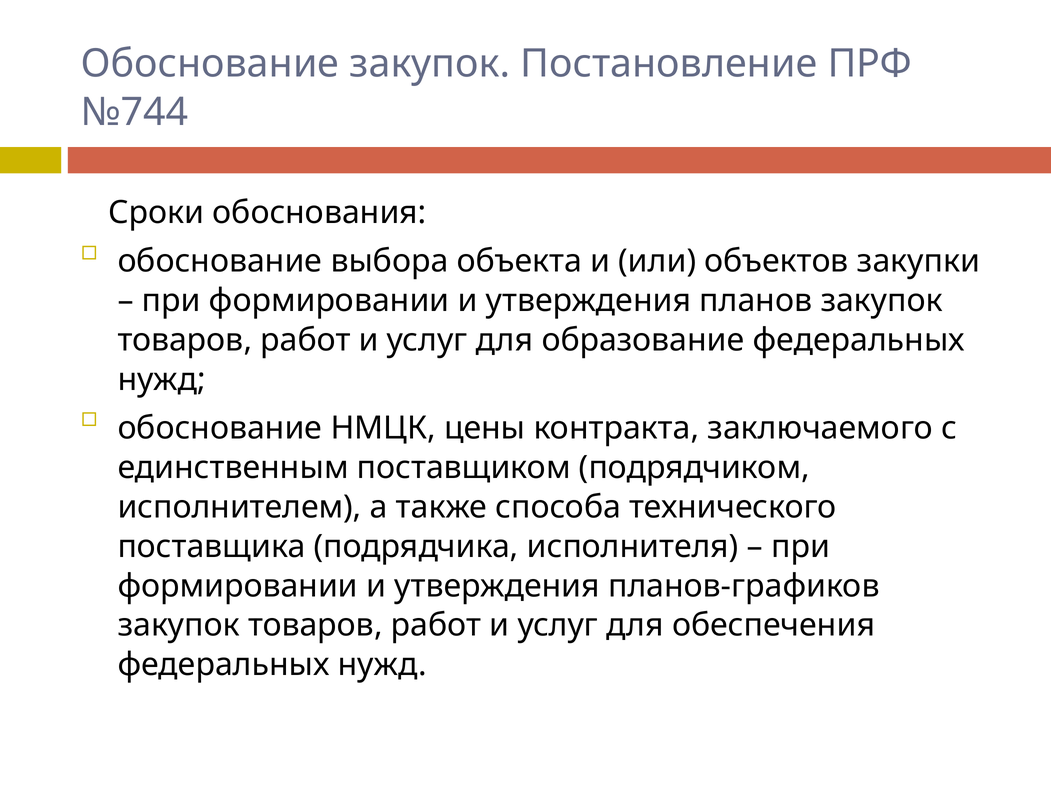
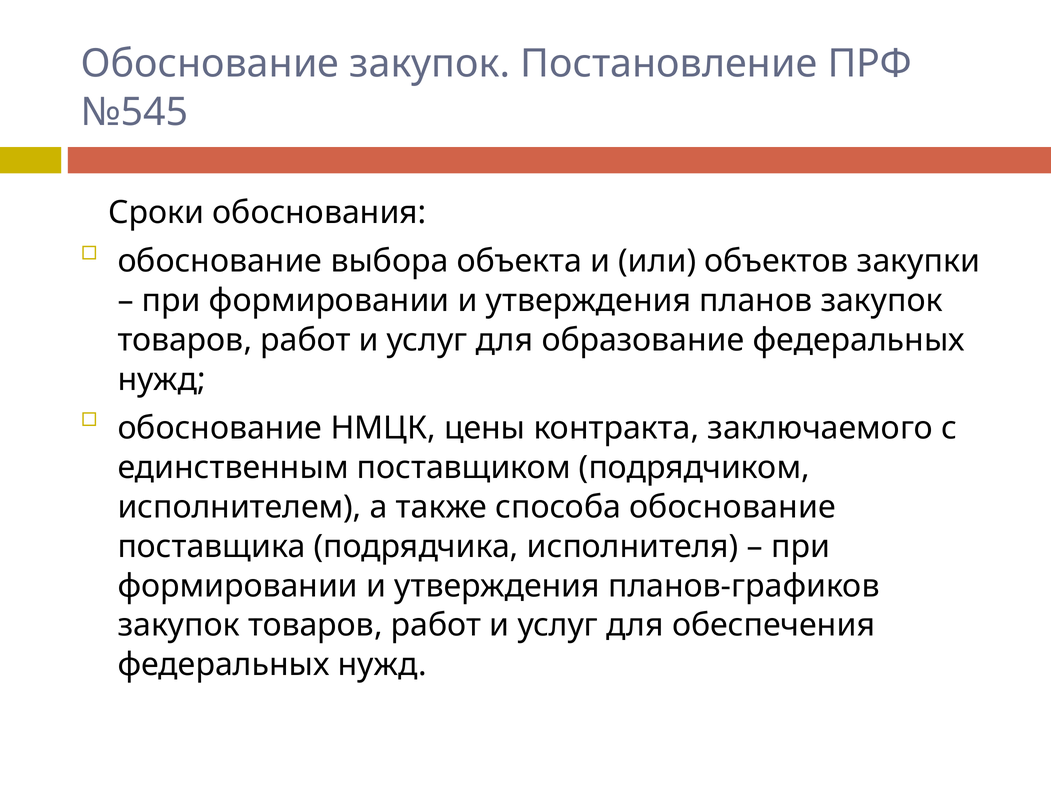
№744: №744 -> №545
способа технического: технического -> обоснование
